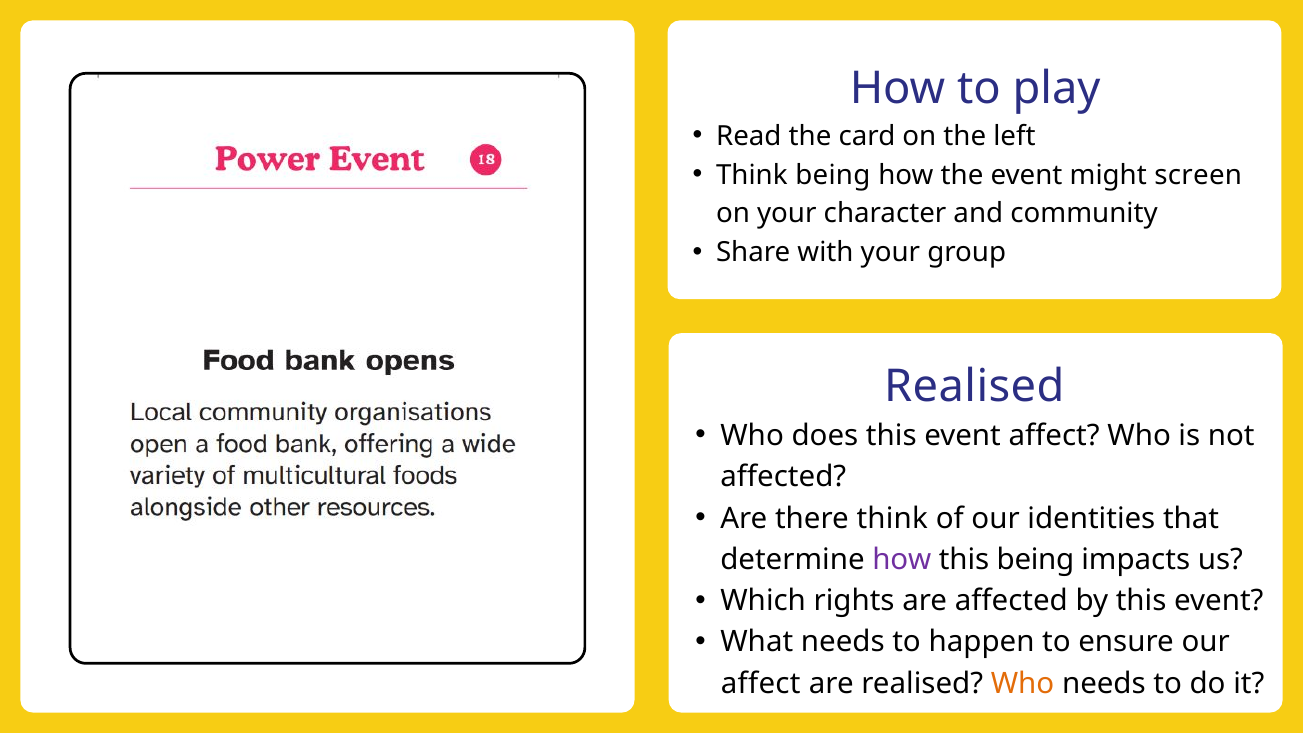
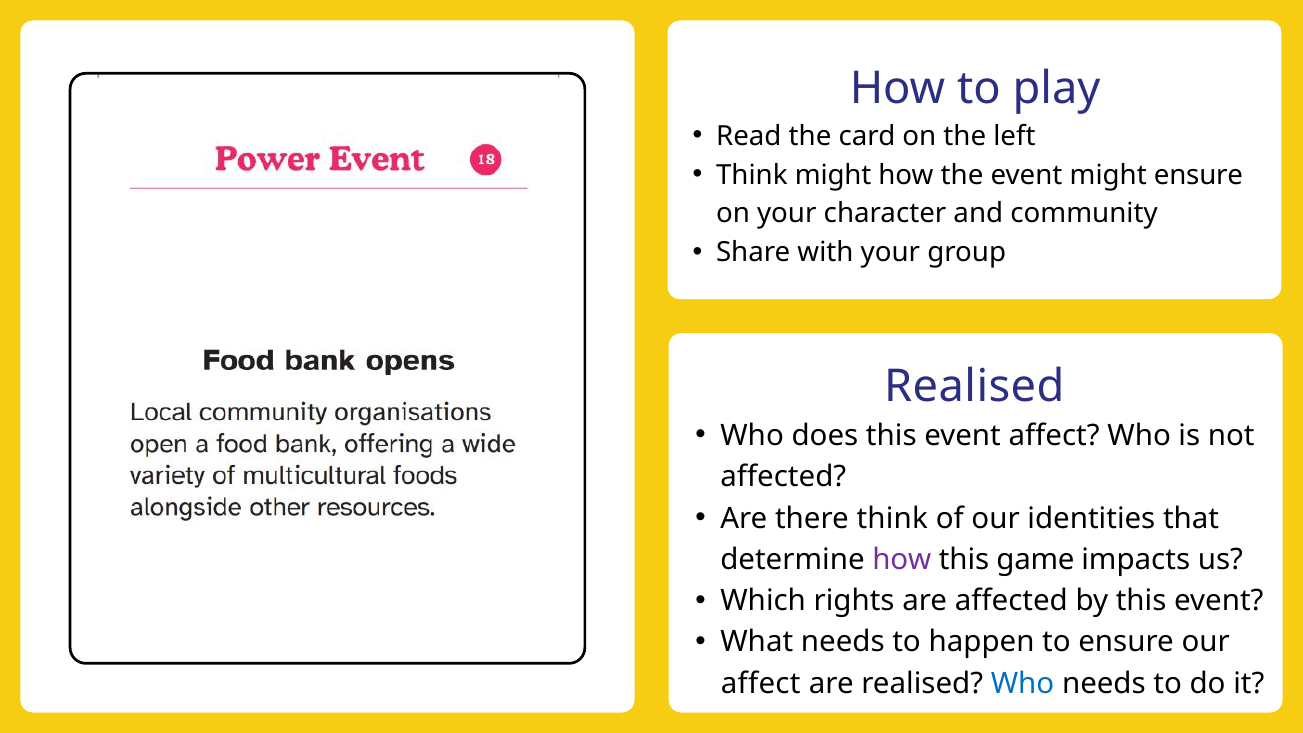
Think being: being -> might
might screen: screen -> ensure
this being: being -> game
Who at (1023, 683) colour: orange -> blue
